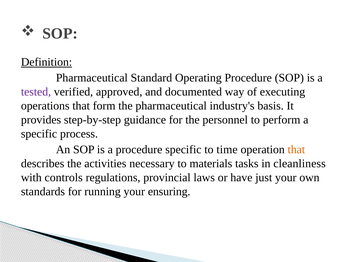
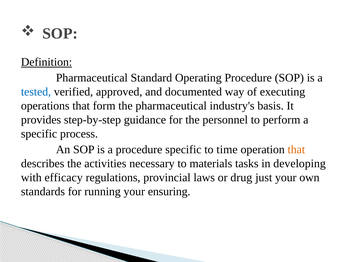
tested colour: purple -> blue
cleanliness: cleanliness -> developing
controls: controls -> efficacy
have: have -> drug
